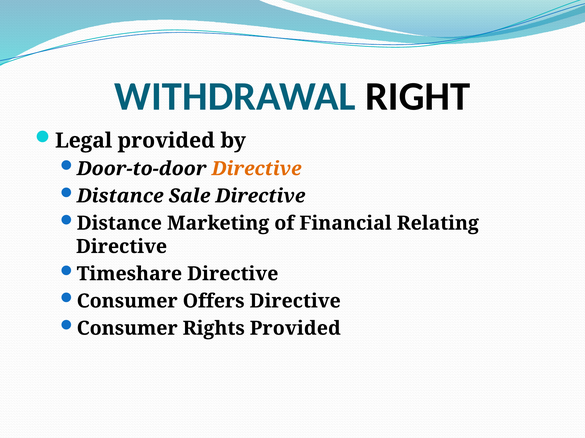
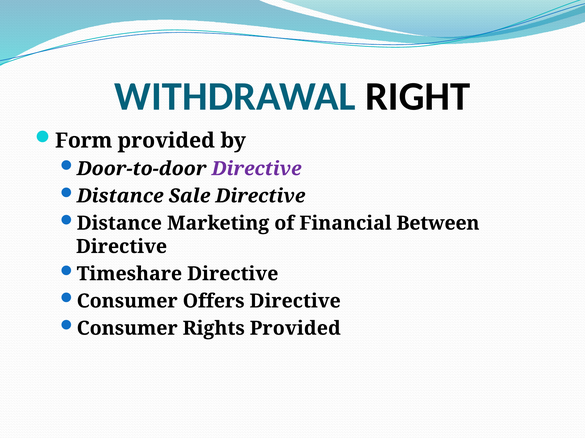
Legal: Legal -> Form
Directive at (257, 169) colour: orange -> purple
Relating: Relating -> Between
